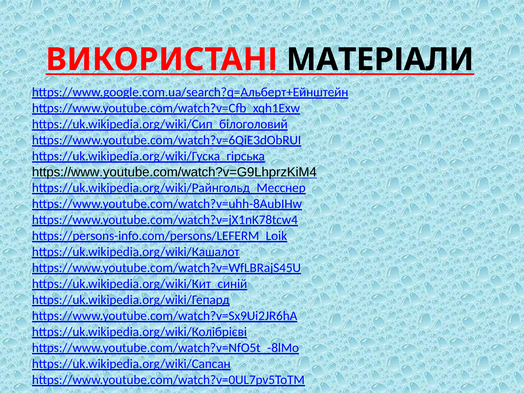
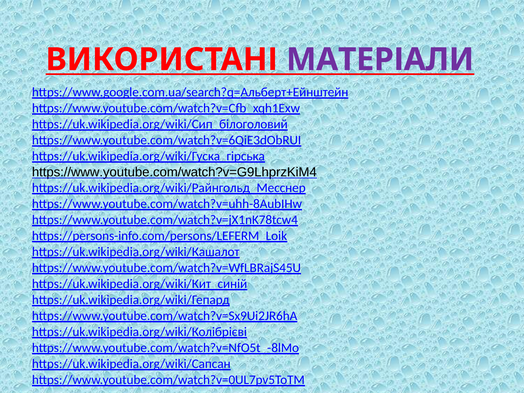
МАТЕРІАЛИ colour: black -> purple
